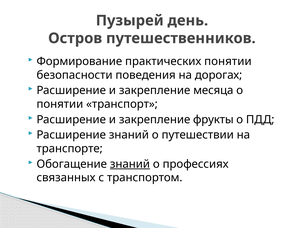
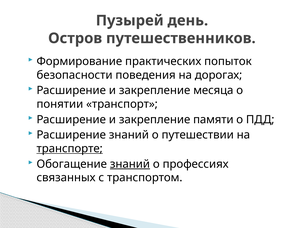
практических понятии: понятии -> попыток
фрукты: фрукты -> памяти
транспорте underline: none -> present
